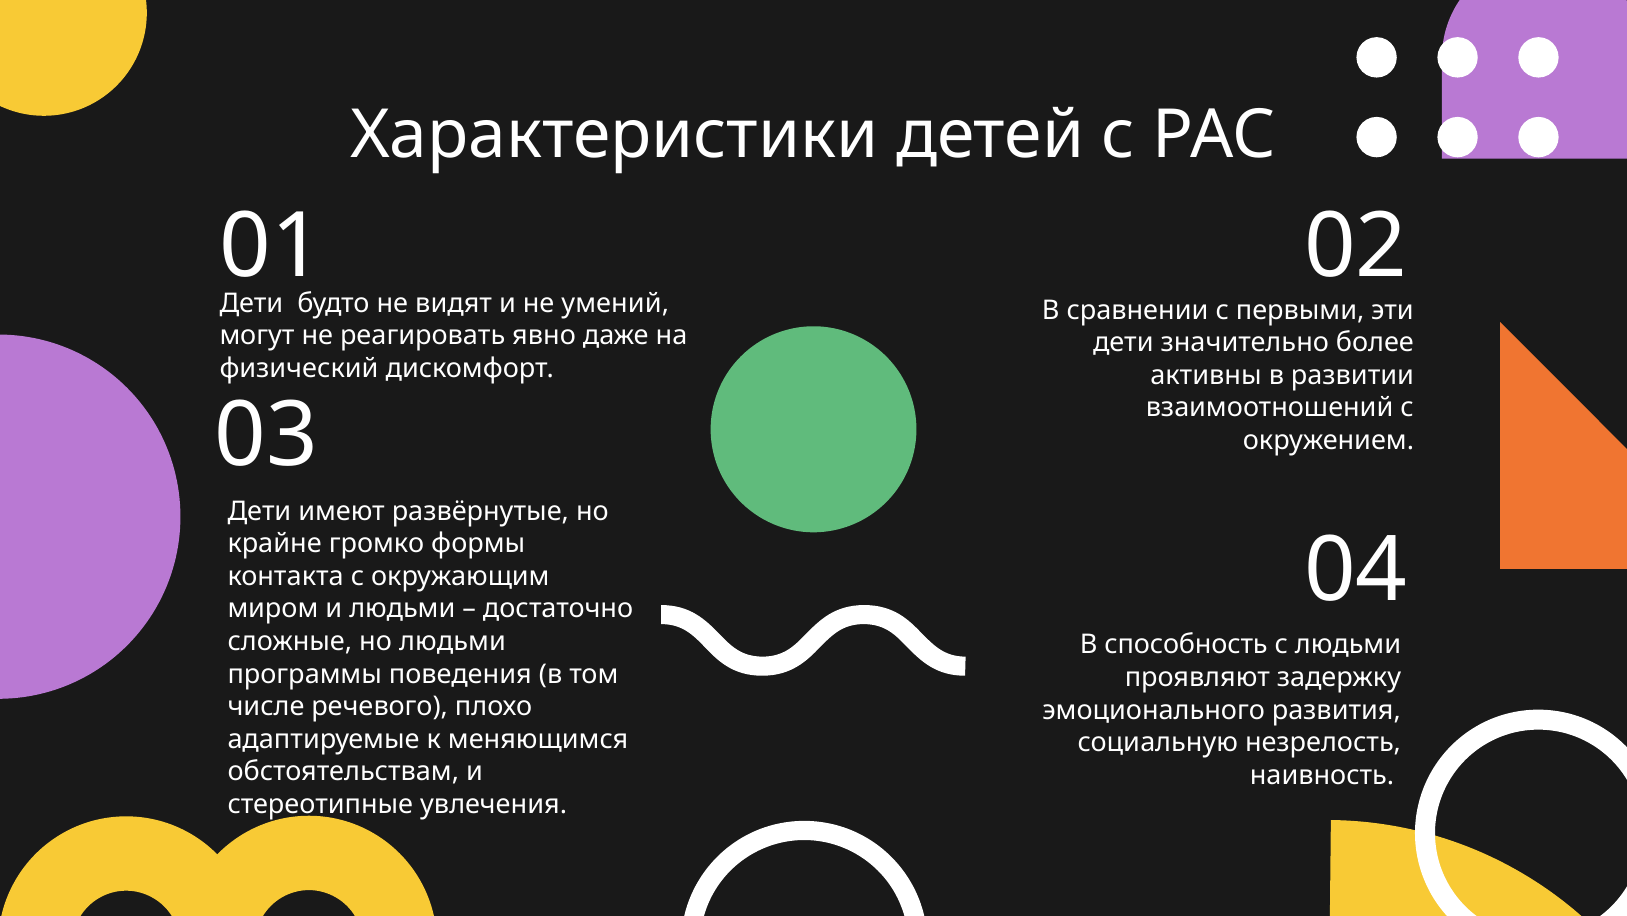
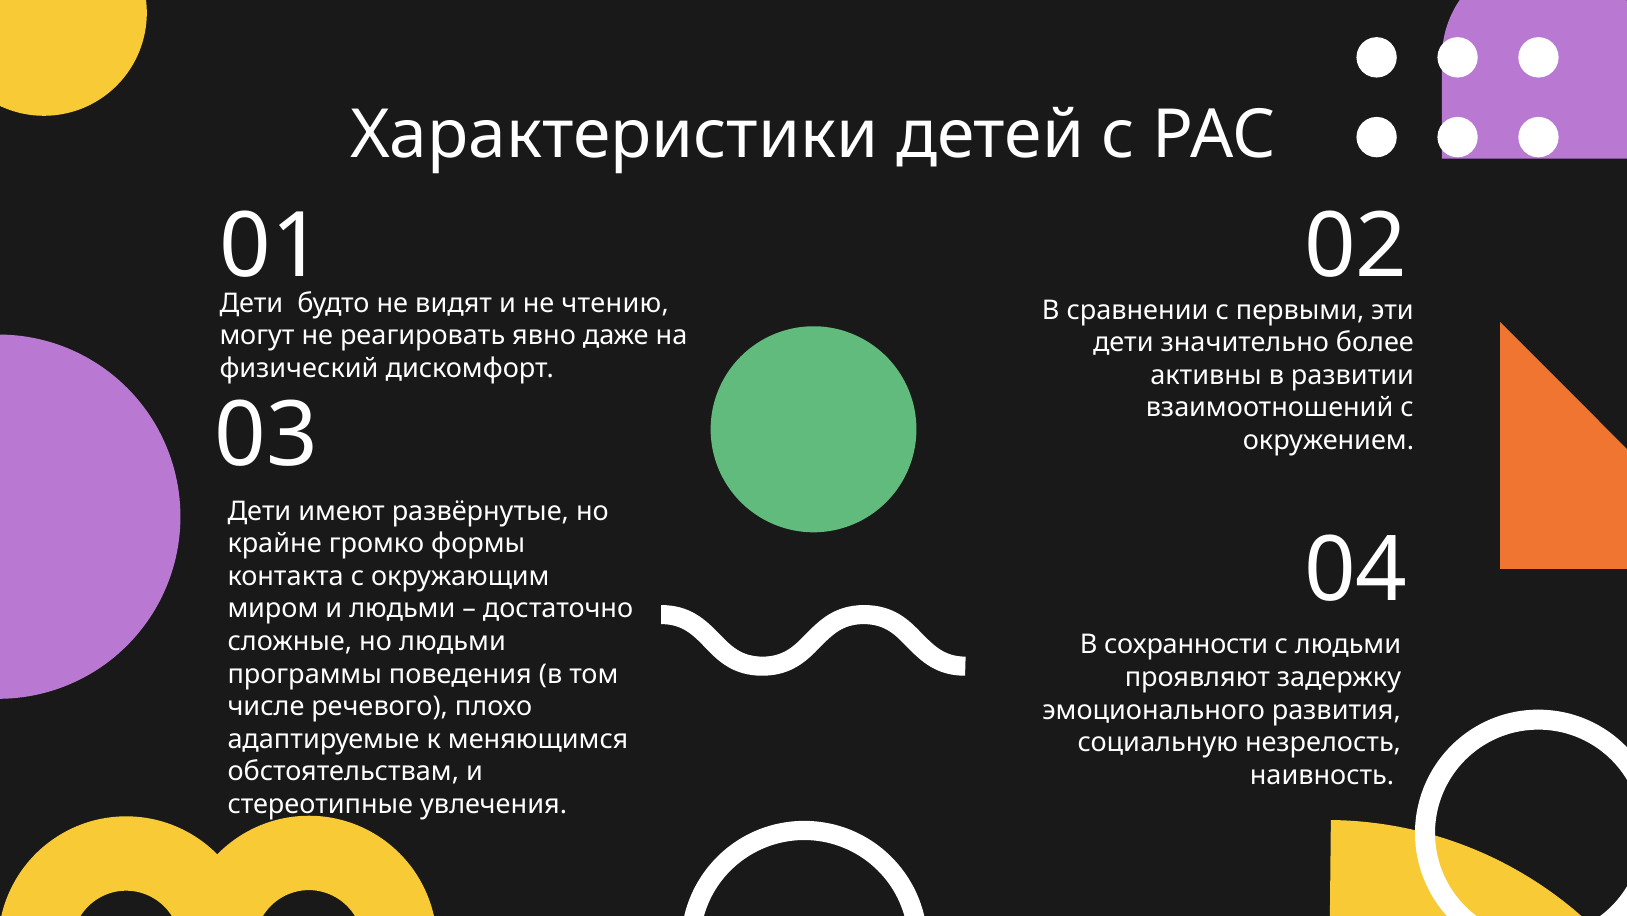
умений: умений -> чтению
способность: способность -> сохранности
